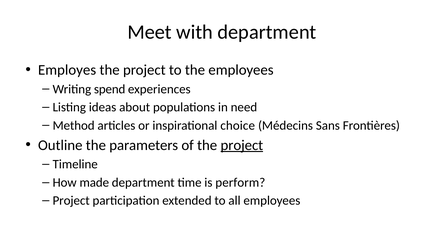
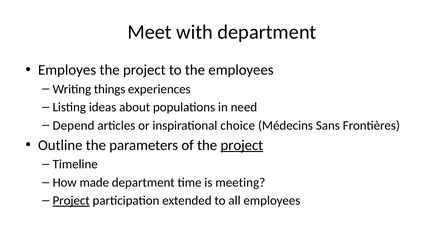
spend: spend -> things
Method: Method -> Depend
perform: perform -> meeting
Project at (71, 200) underline: none -> present
